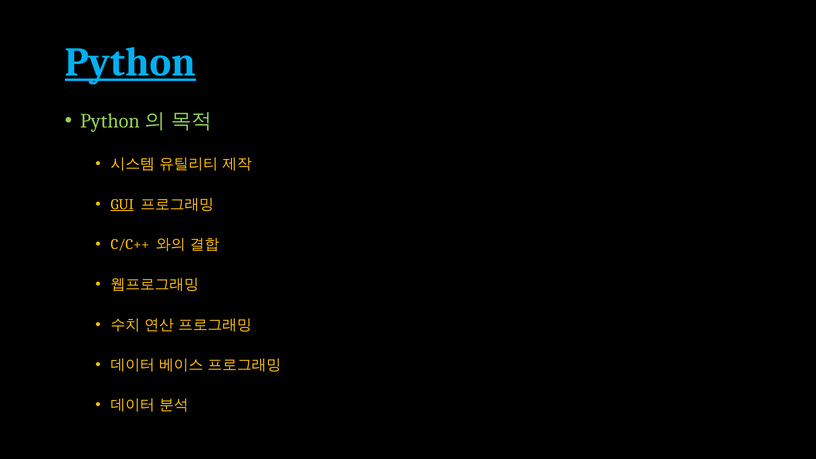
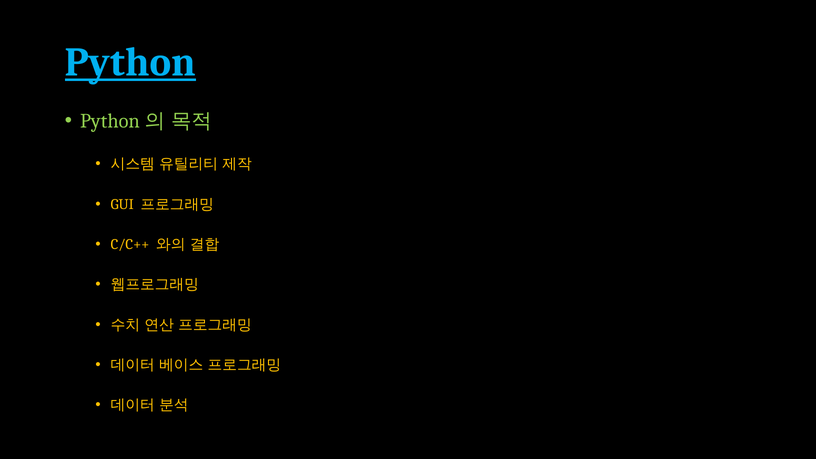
GUI underline: present -> none
